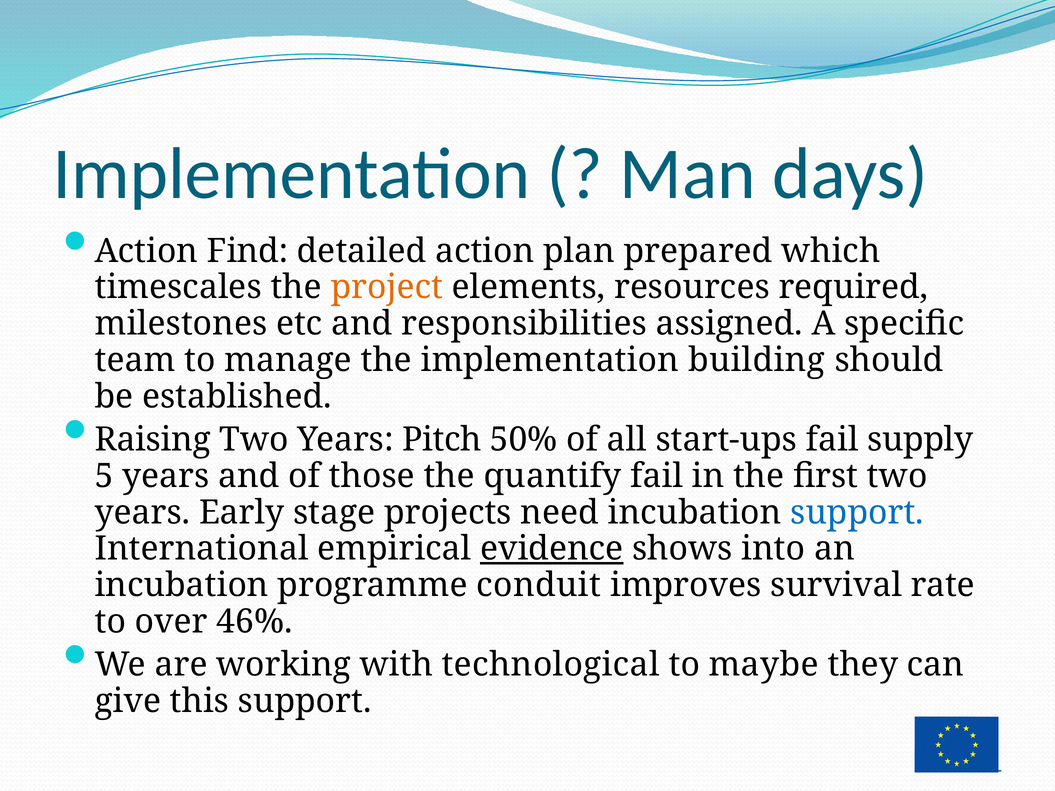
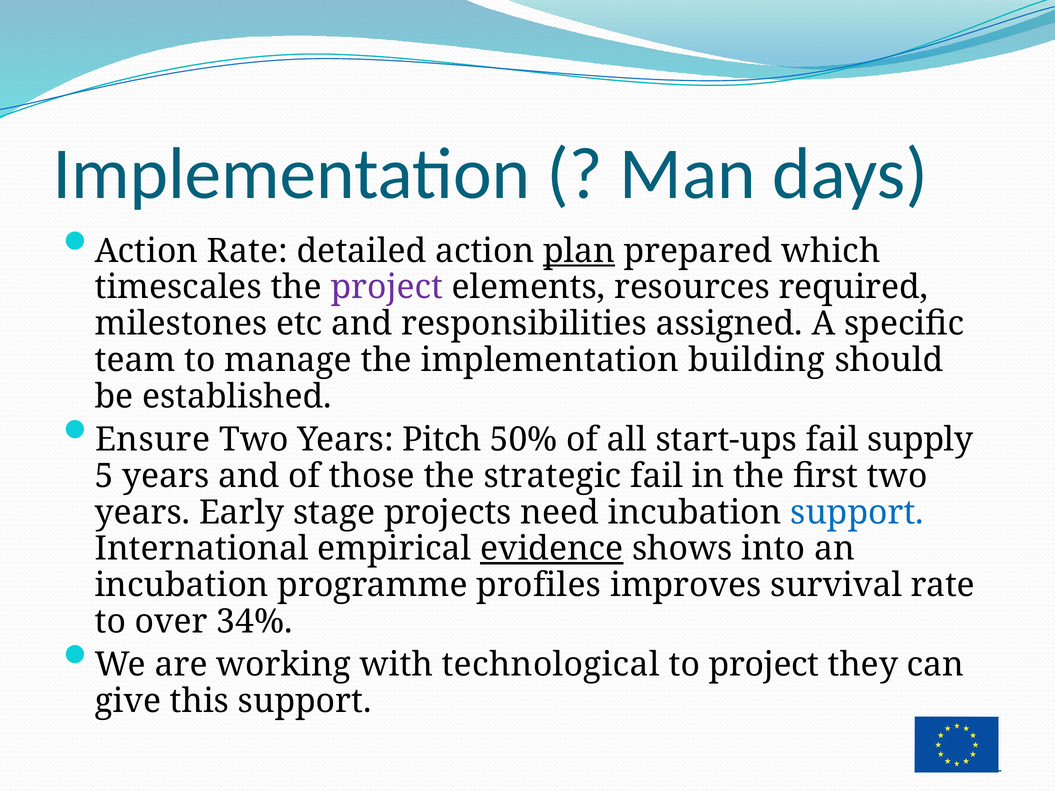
Action Find: Find -> Rate
plan underline: none -> present
project at (387, 287) colour: orange -> purple
Raising: Raising -> Ensure
quantify: quantify -> strategic
conduit: conduit -> profiles
46%: 46% -> 34%
to maybe: maybe -> project
